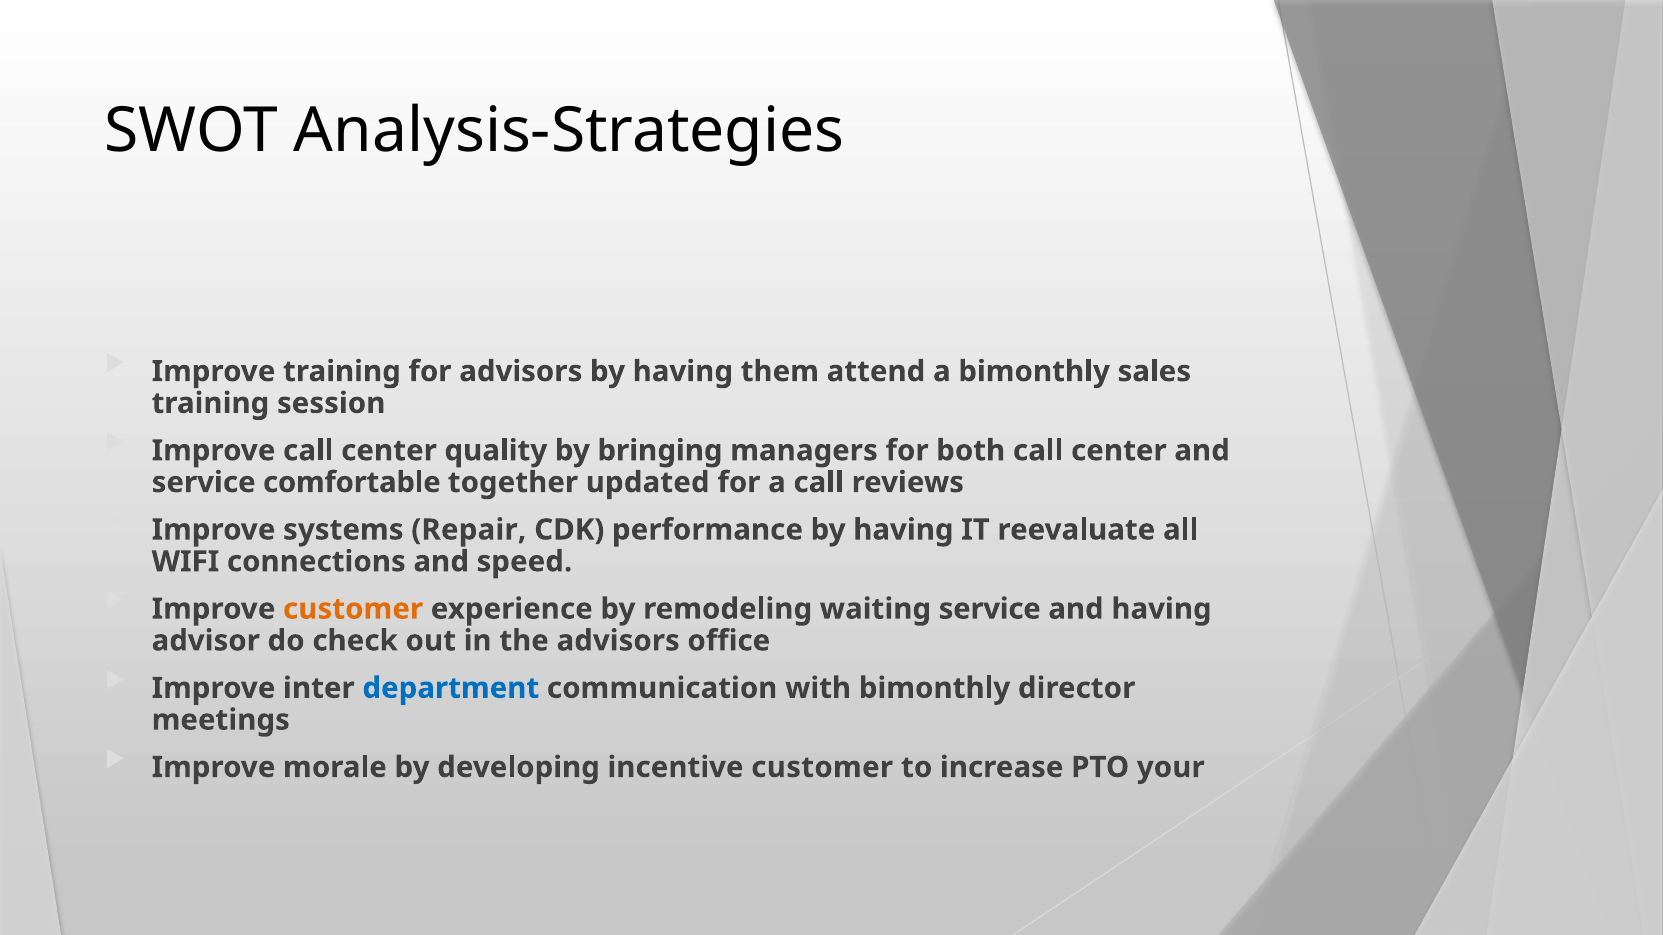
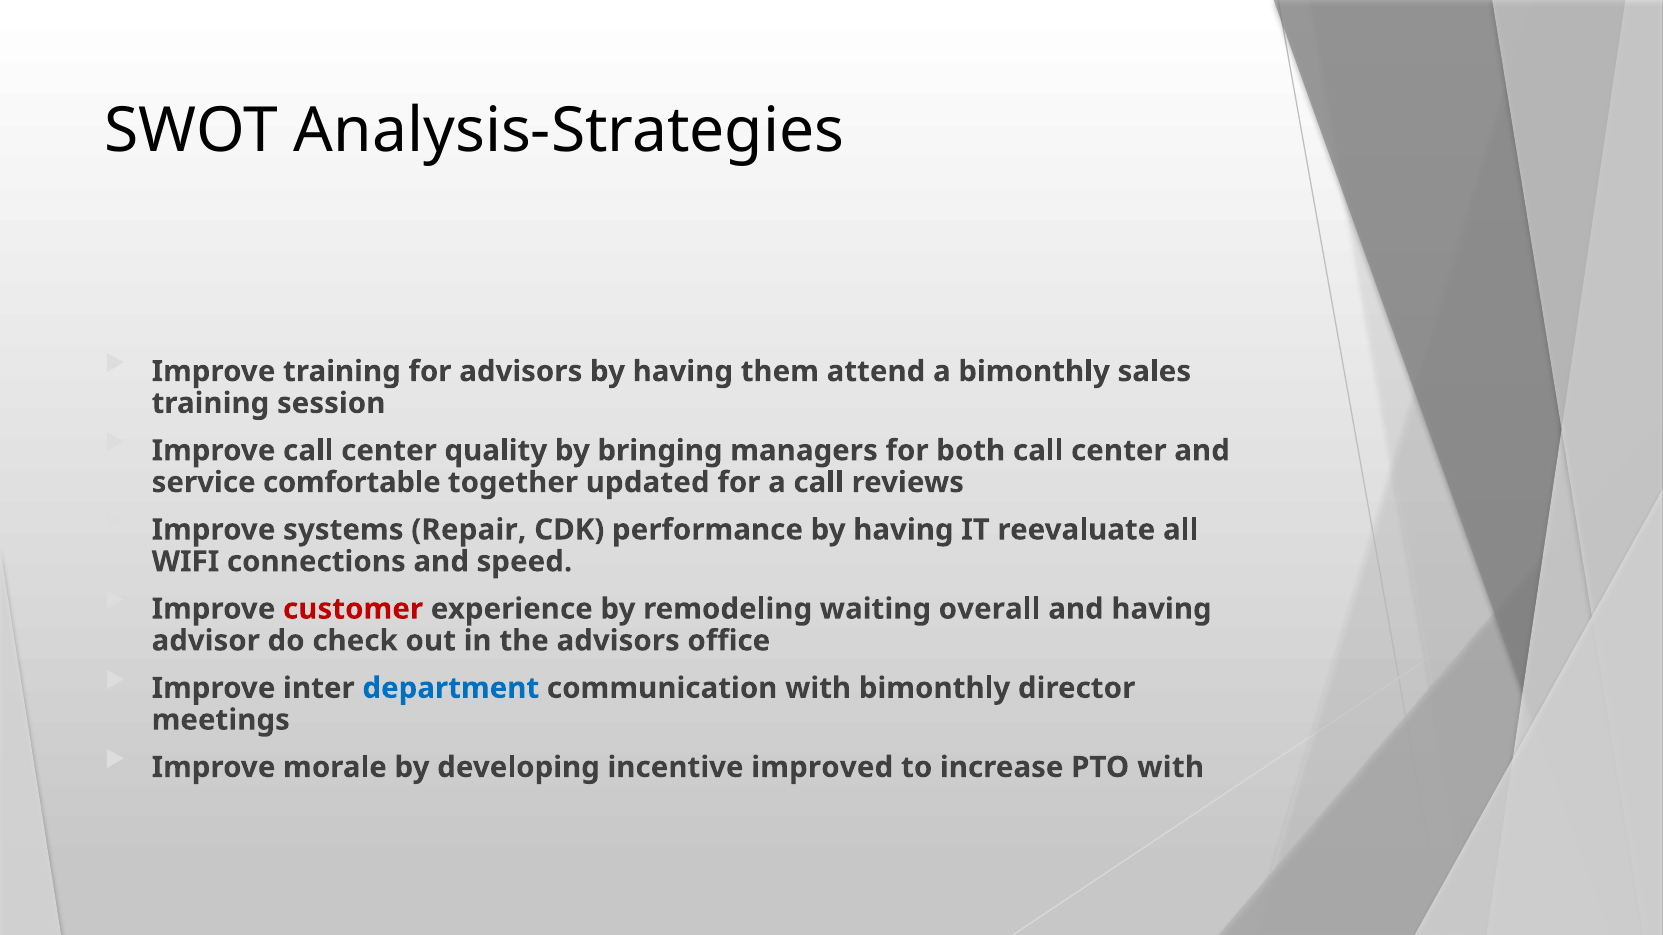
customer at (353, 609) colour: orange -> red
waiting service: service -> overall
incentive customer: customer -> improved
PTO your: your -> with
